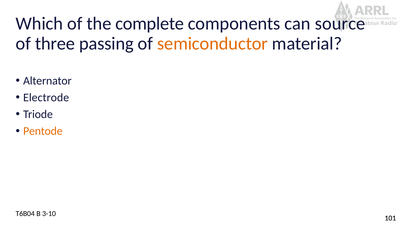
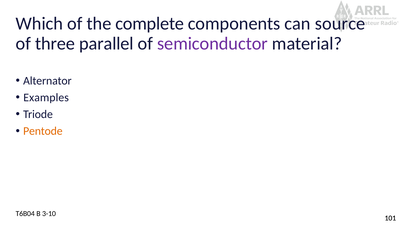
passing: passing -> parallel
semiconductor colour: orange -> purple
Electrode: Electrode -> Examples
